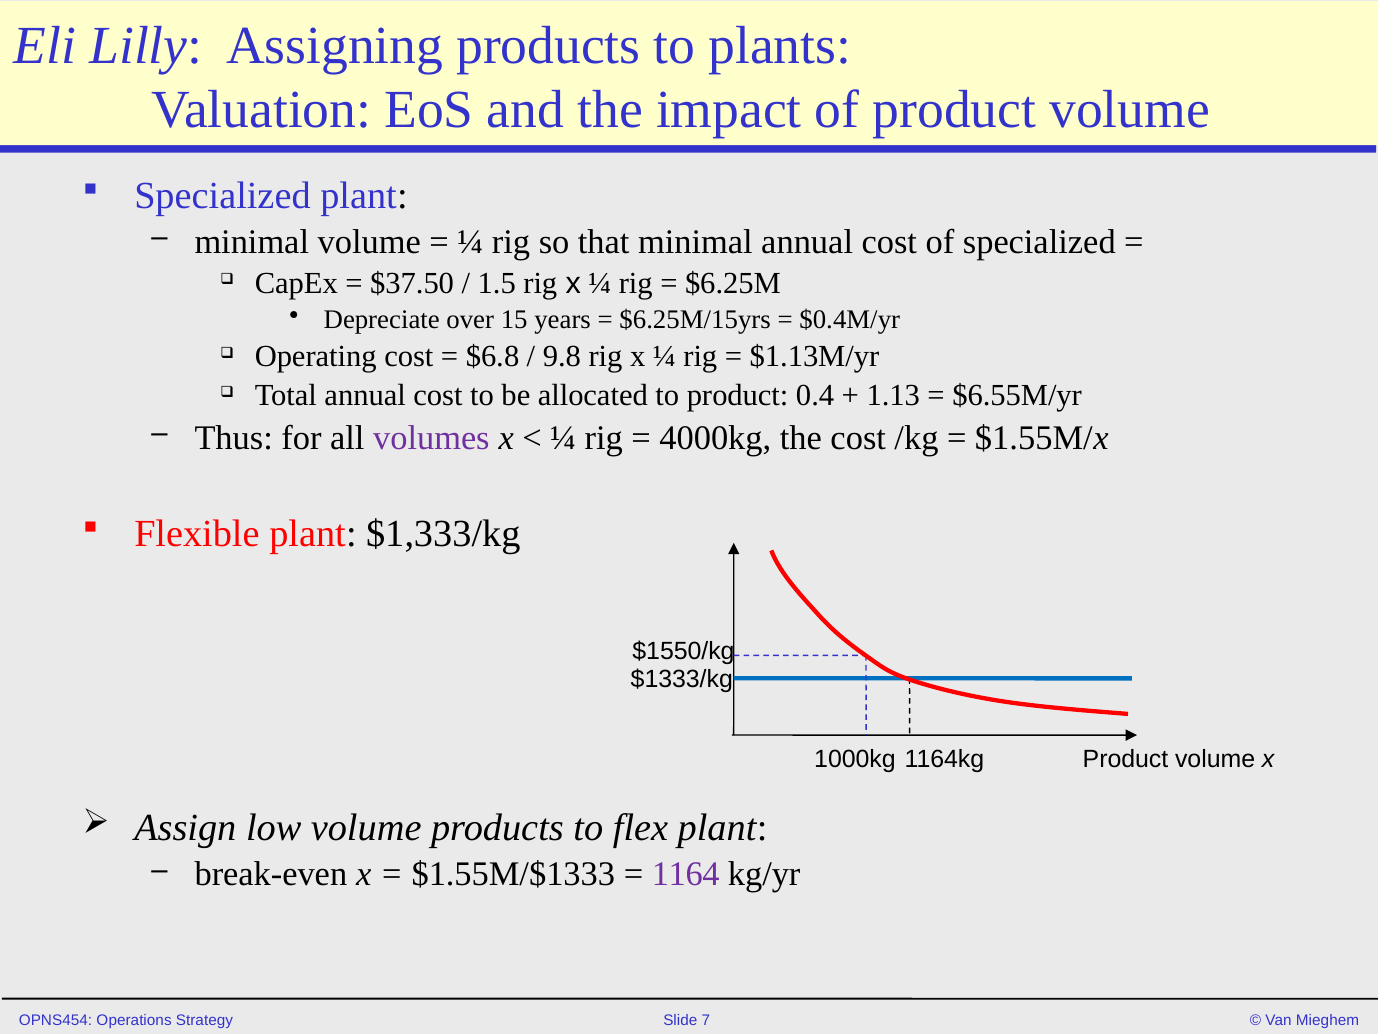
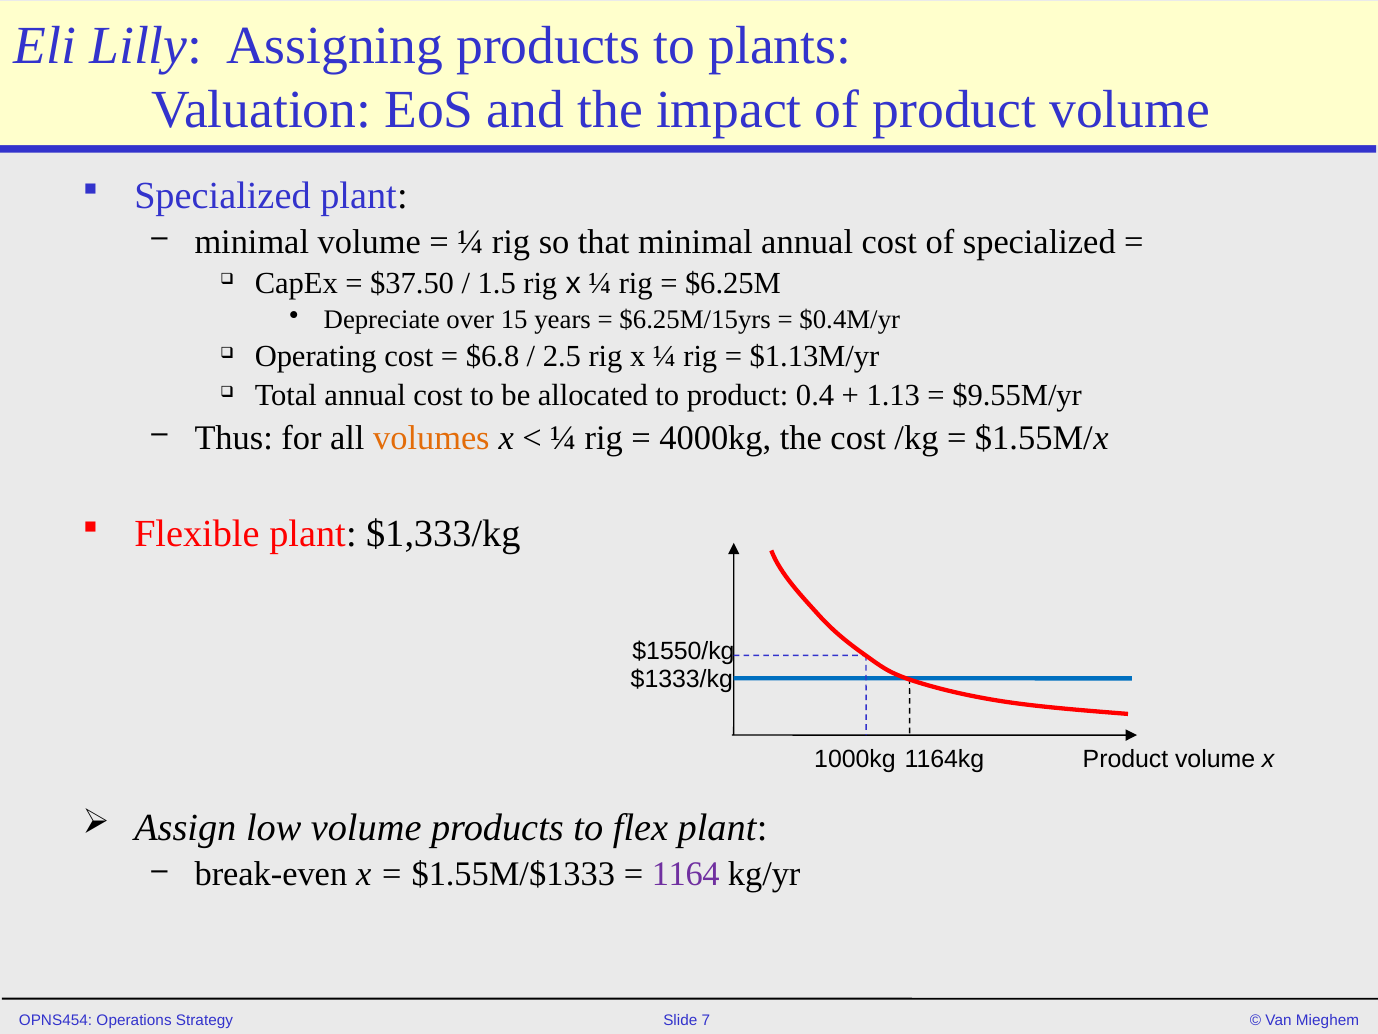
9.8: 9.8 -> 2.5
$6.55M/yr: $6.55M/yr -> $9.55M/yr
volumes colour: purple -> orange
